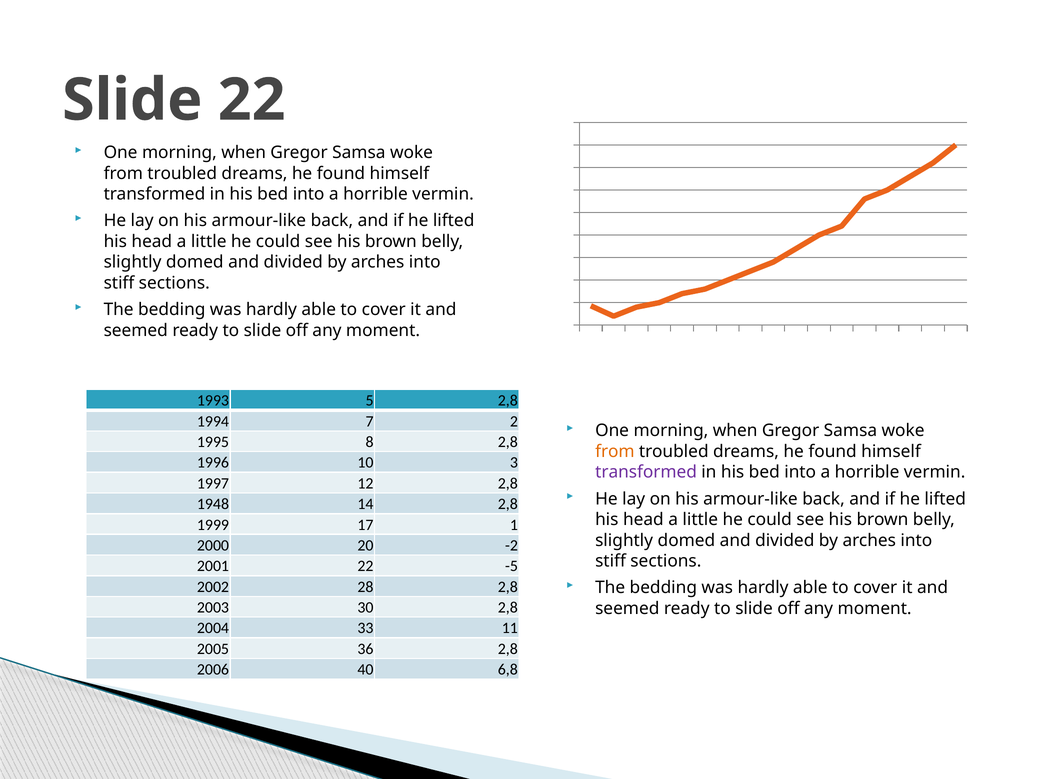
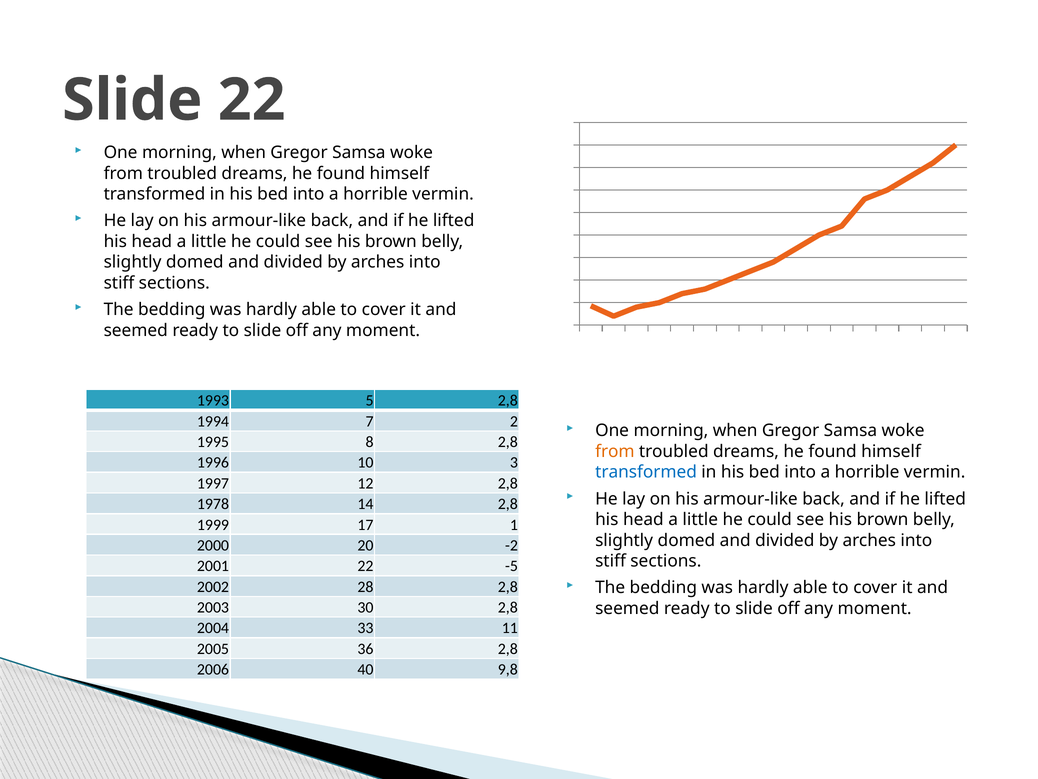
transformed at (646, 472) colour: purple -> blue
1948: 1948 -> 1978
6,8: 6,8 -> 9,8
